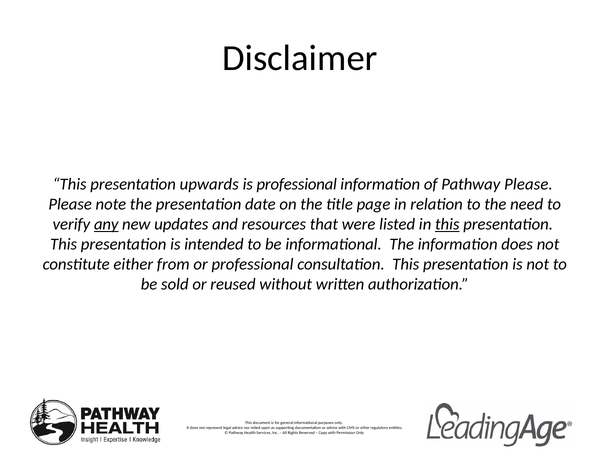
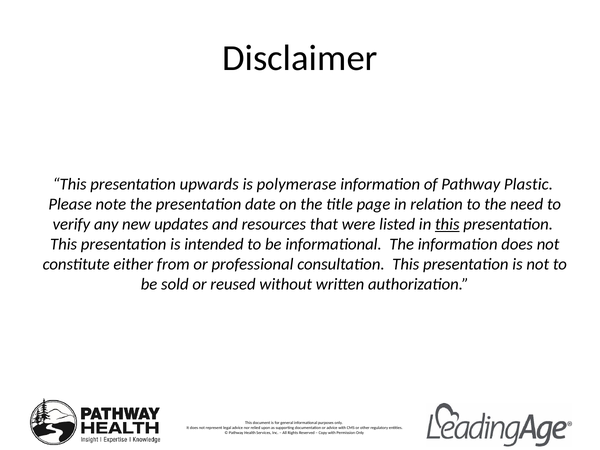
is professional: professional -> polymerase
Pathway Please: Please -> Plastic
any underline: present -> none
